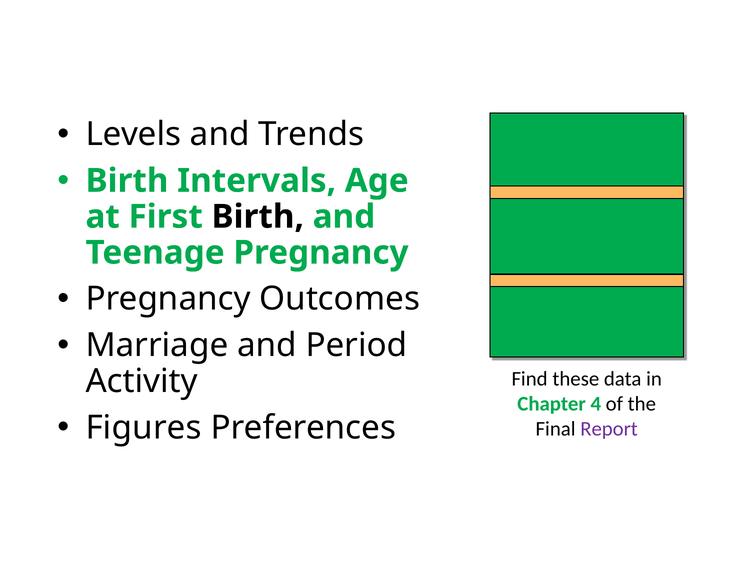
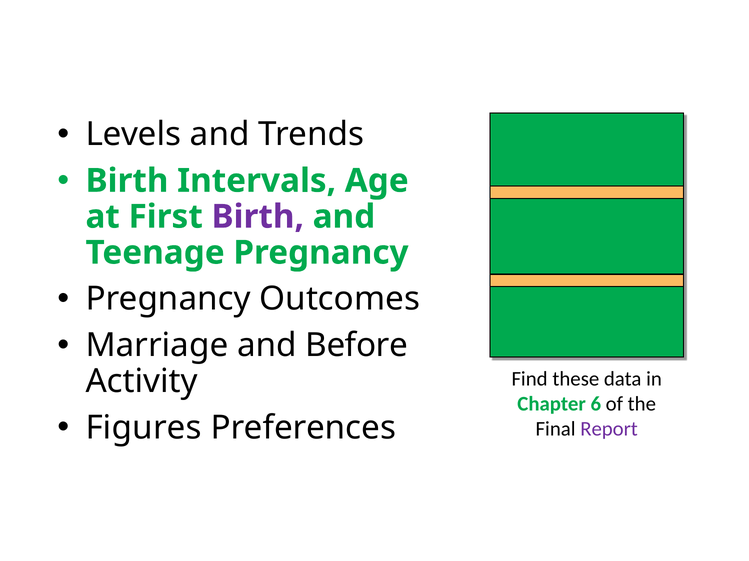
Birth at (258, 217) colour: black -> purple
Period: Period -> Before
4: 4 -> 6
